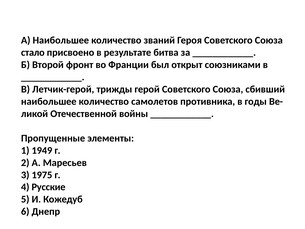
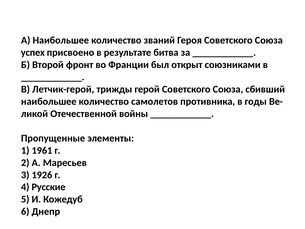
стало: стало -> успех
1949: 1949 -> 1961
1975: 1975 -> 1926
